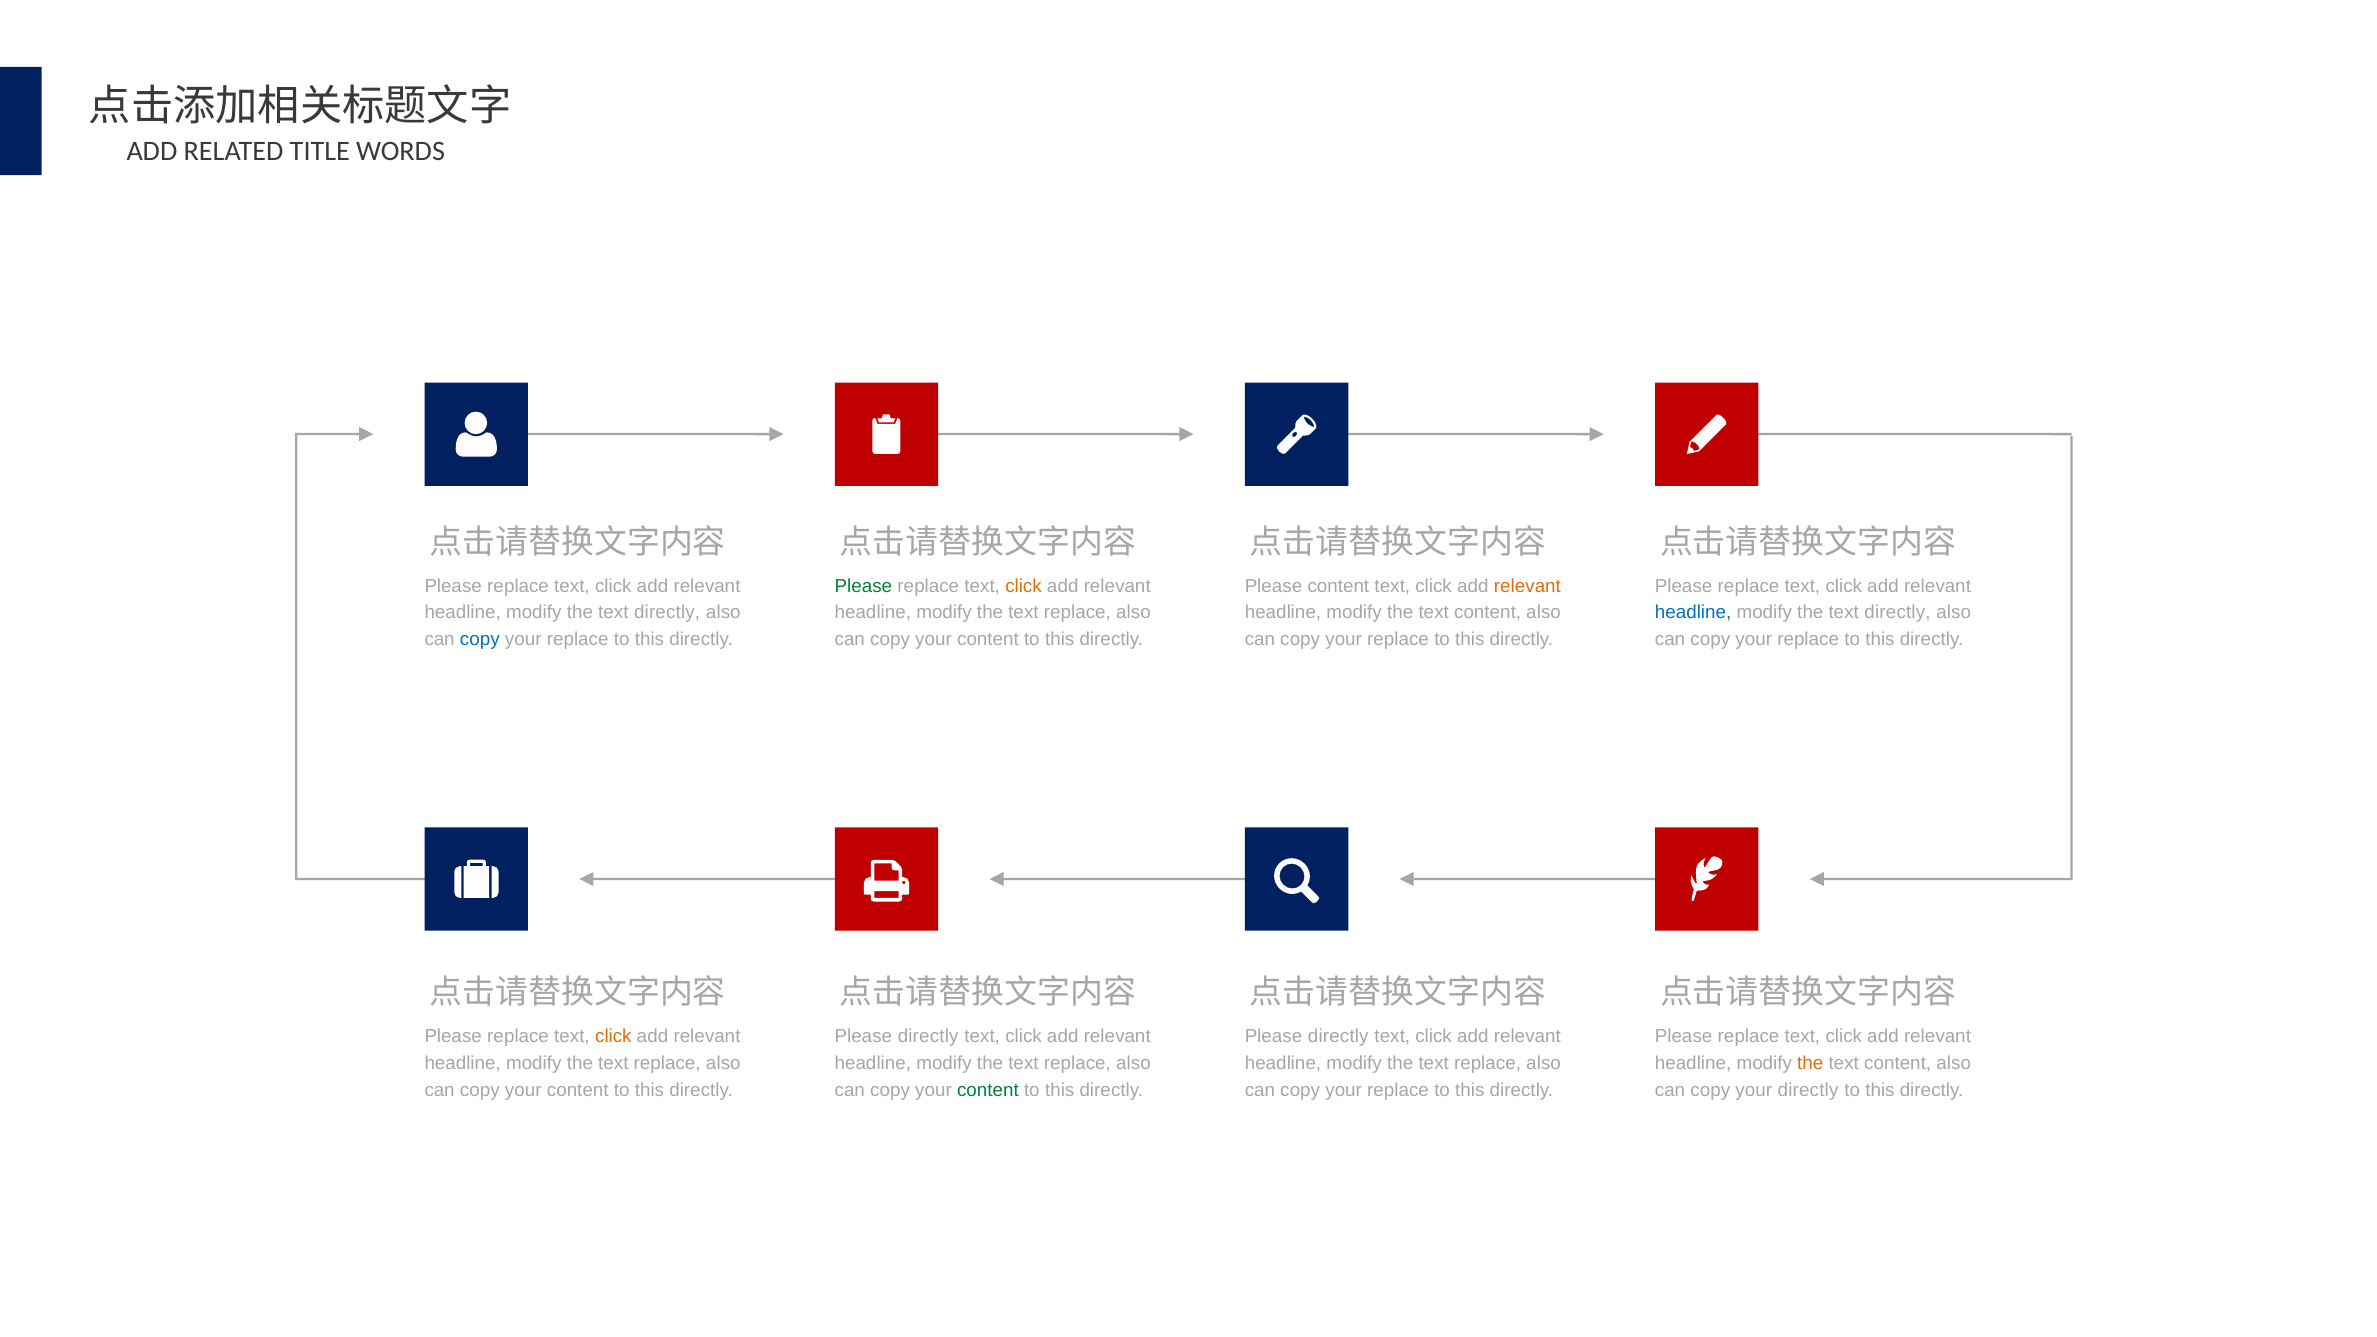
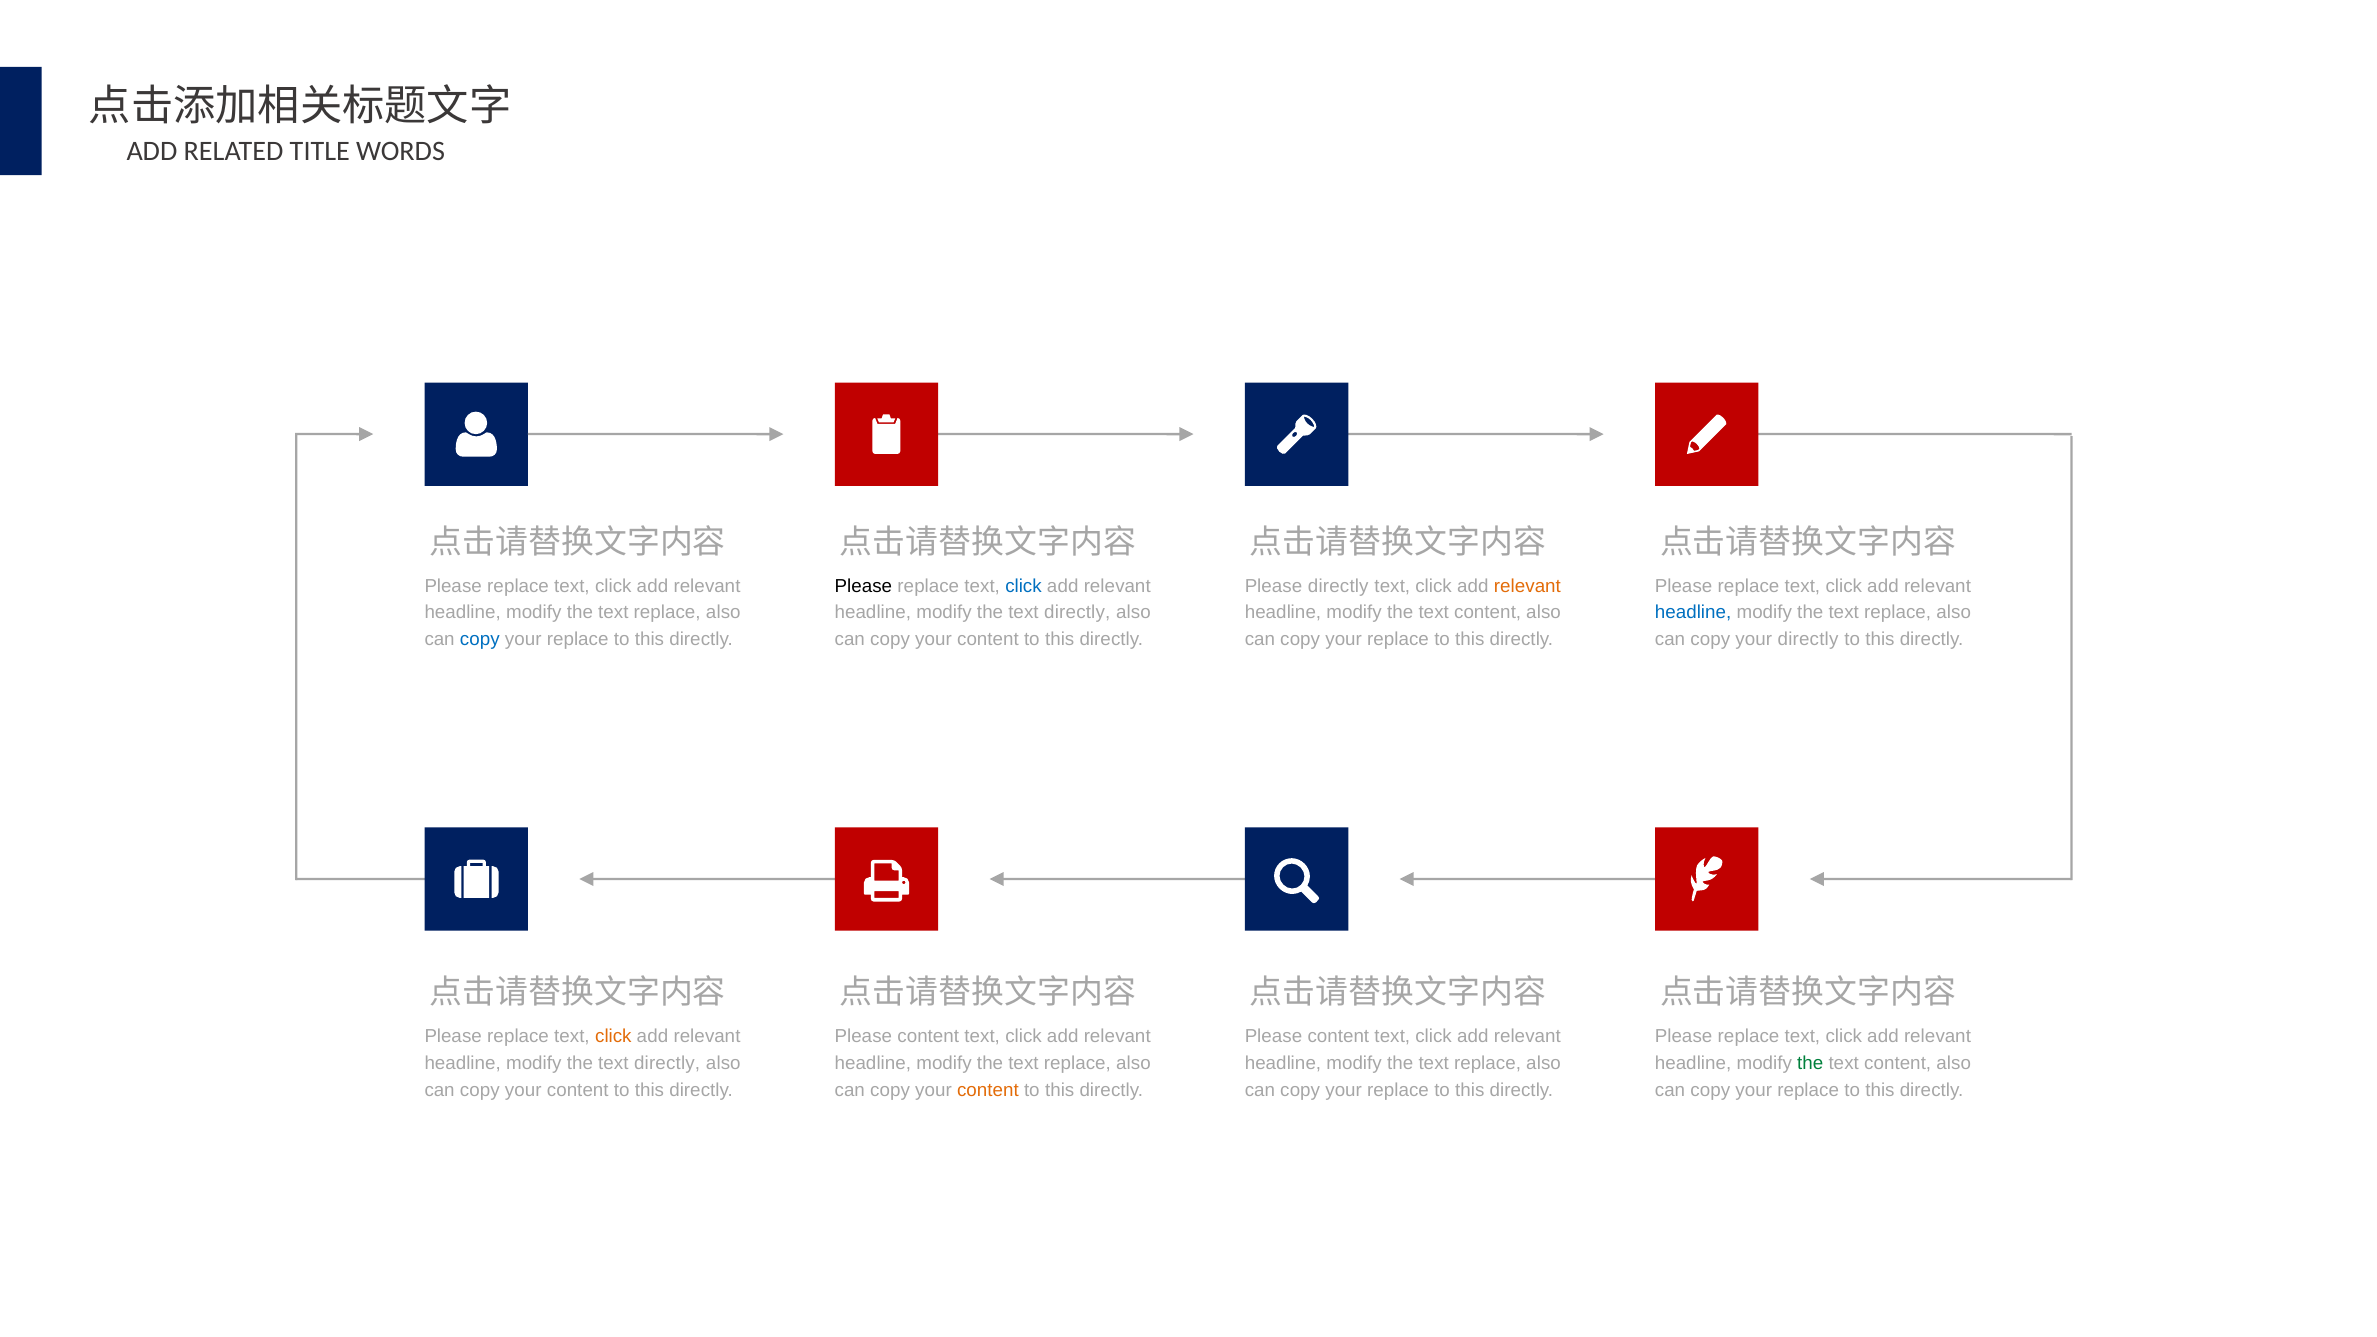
Please at (863, 586) colour: green -> black
click at (1024, 586) colour: orange -> blue
Please content: content -> directly
directly at (667, 613): directly -> replace
replace at (1077, 613): replace -> directly
directly at (1898, 613): directly -> replace
replace at (1808, 640): replace -> directly
directly at (928, 1036): directly -> content
directly at (1338, 1036): directly -> content
replace at (667, 1063): replace -> directly
the at (1810, 1063) colour: orange -> green
content at (988, 1090) colour: green -> orange
directly at (1808, 1090): directly -> replace
